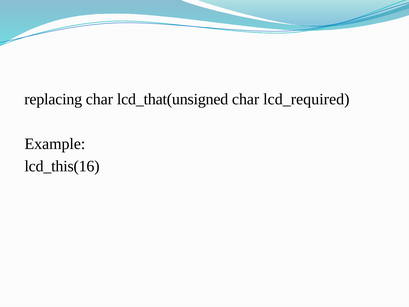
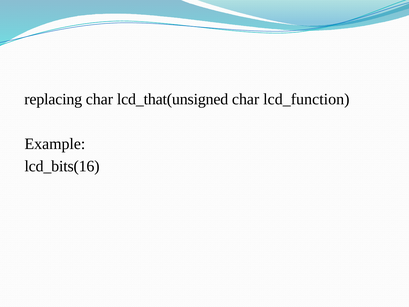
lcd_required: lcd_required -> lcd_function
lcd_this(16: lcd_this(16 -> lcd_bits(16
